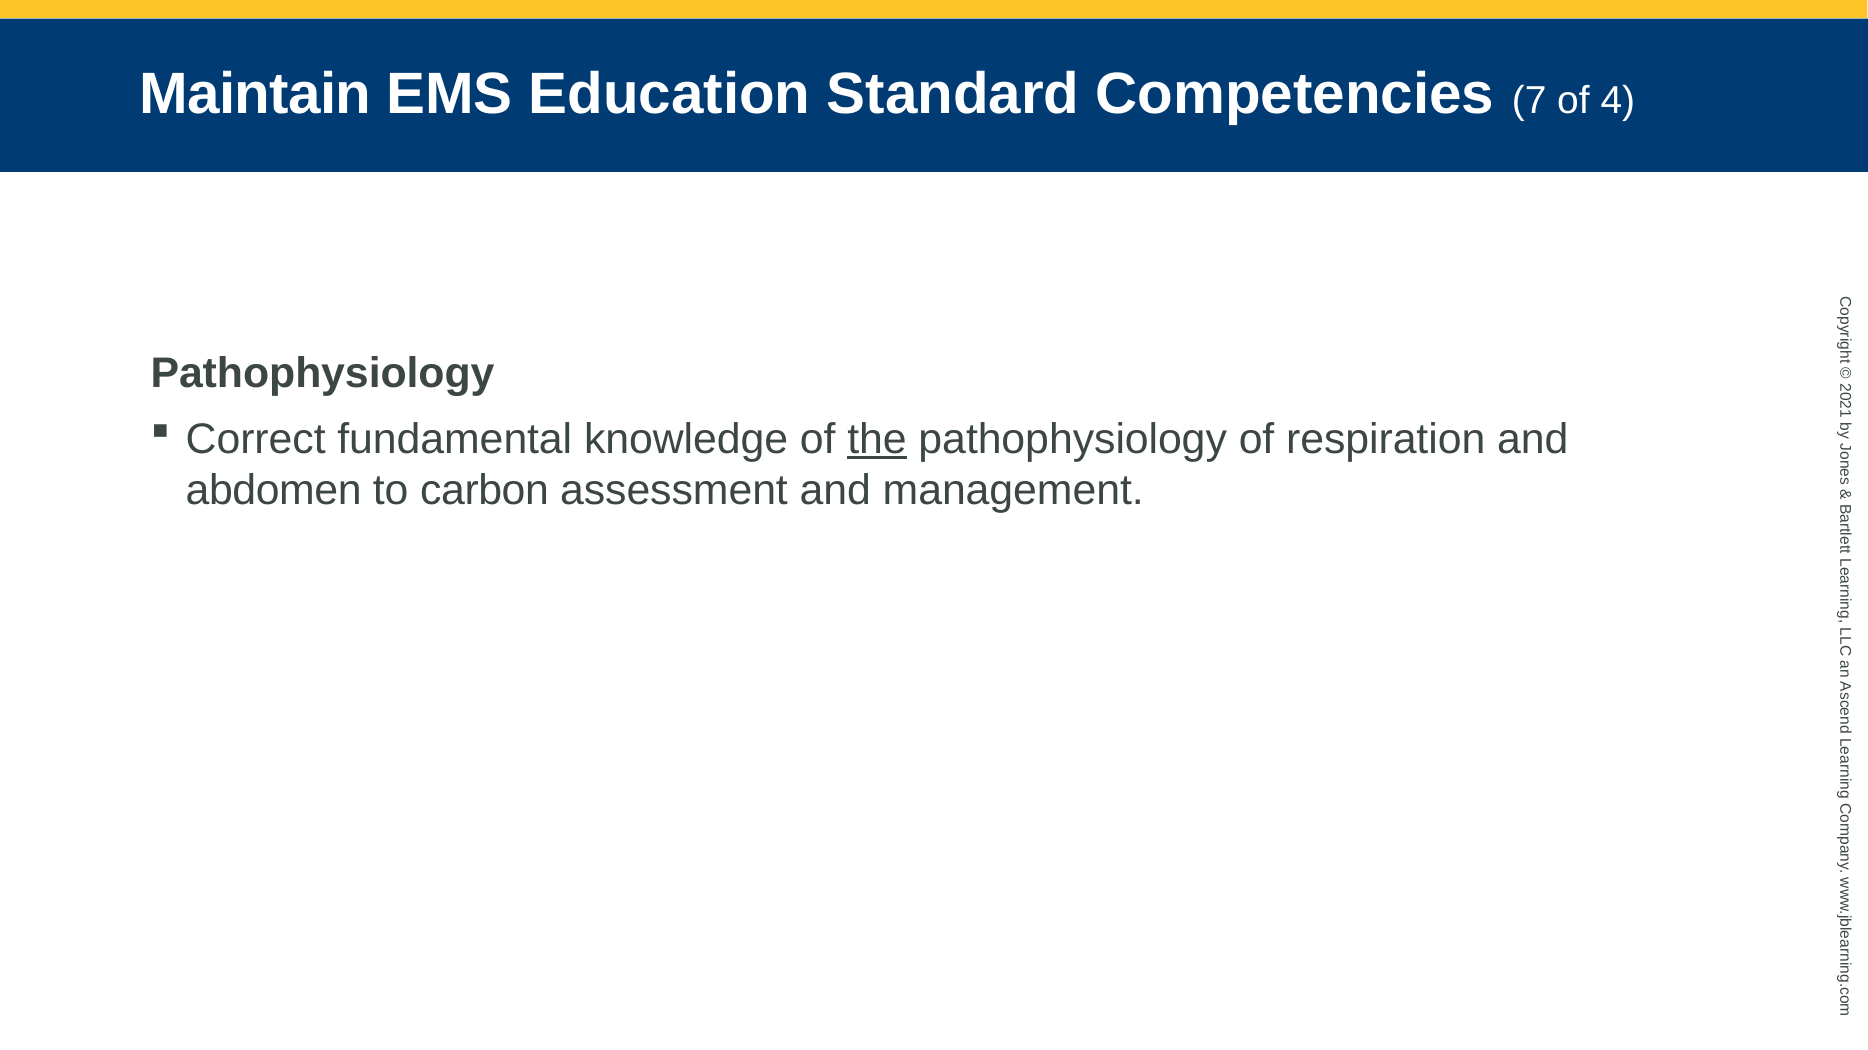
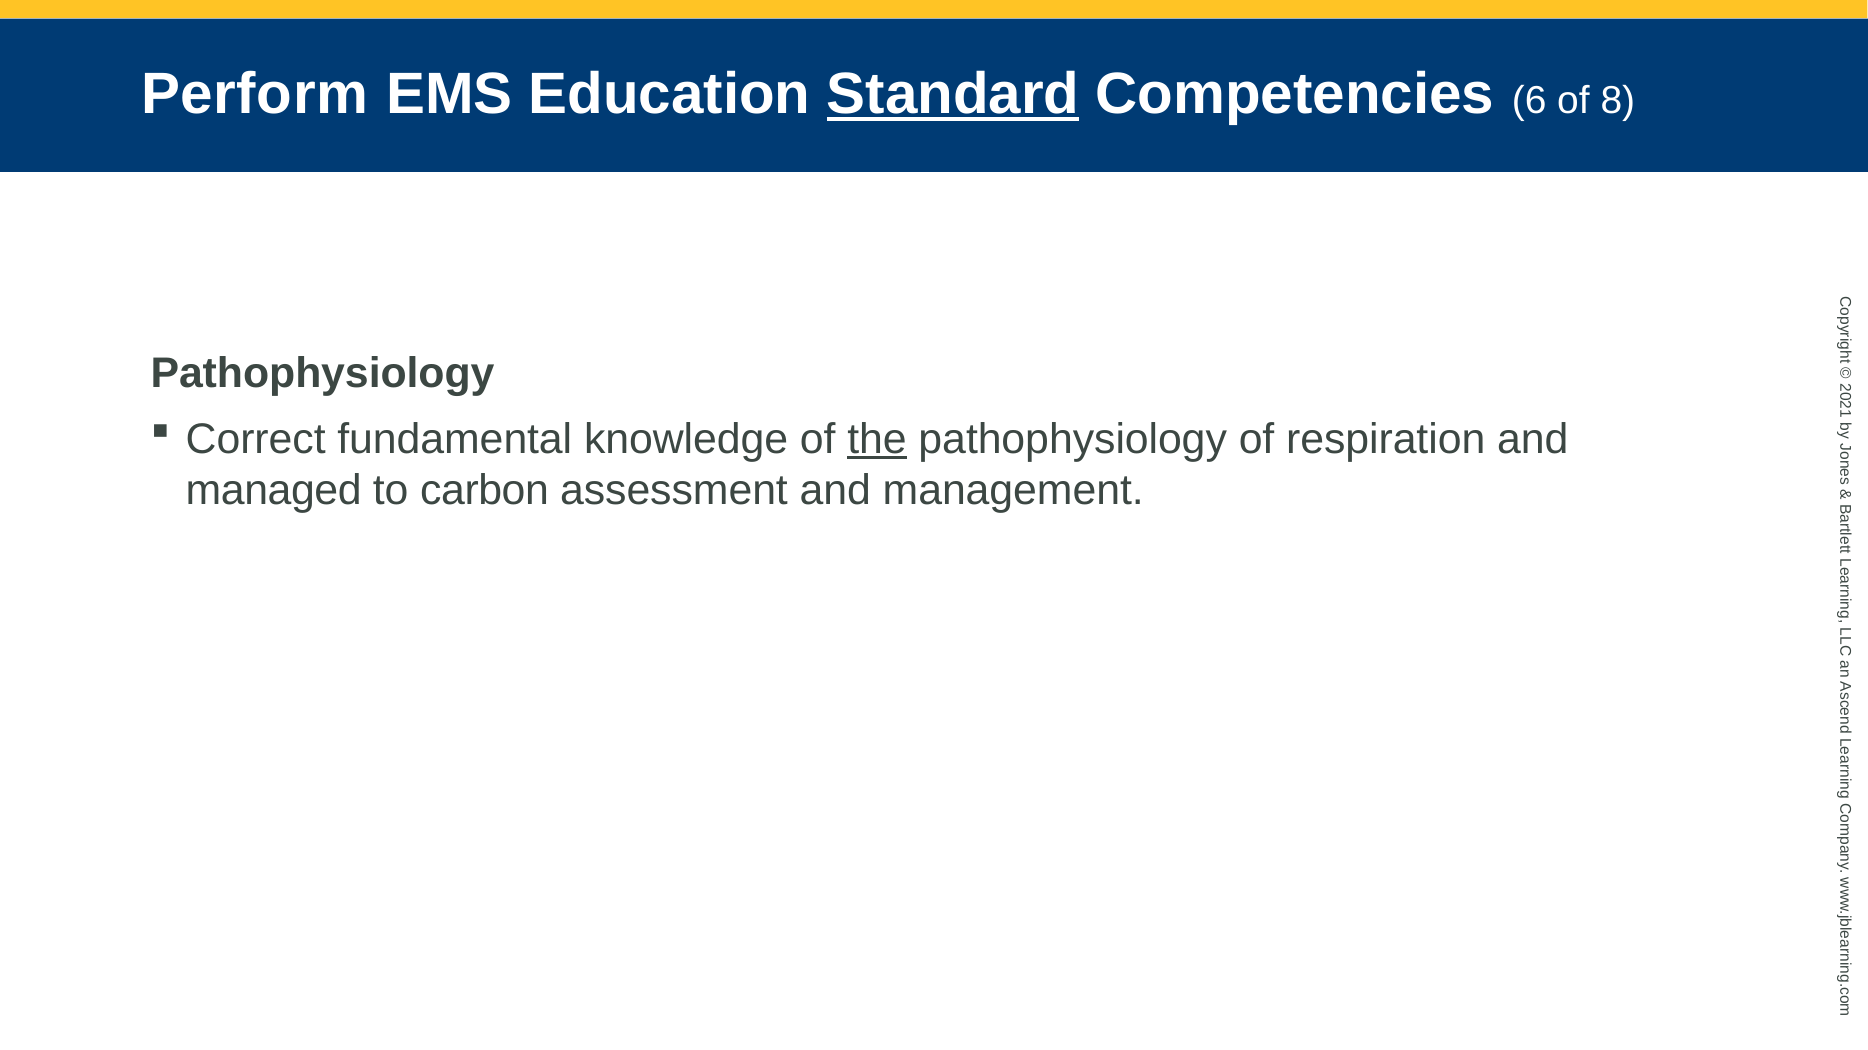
Maintain: Maintain -> Perform
Standard underline: none -> present
7: 7 -> 6
4: 4 -> 8
abdomen: abdomen -> managed
